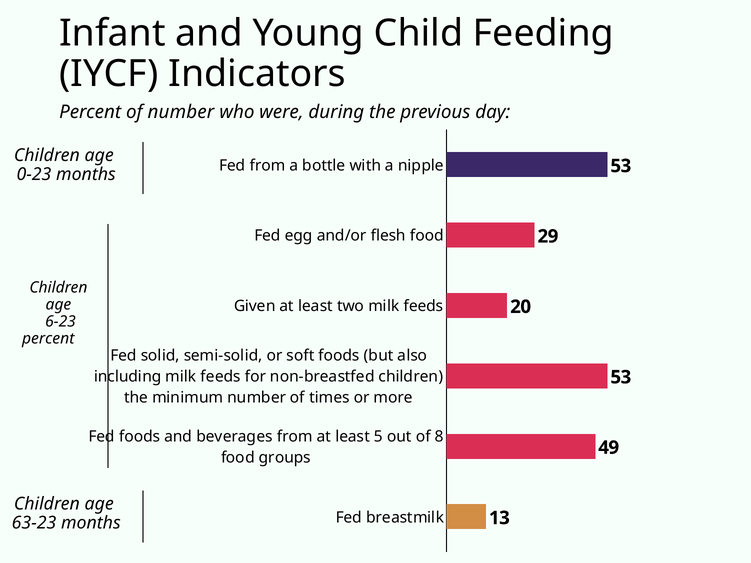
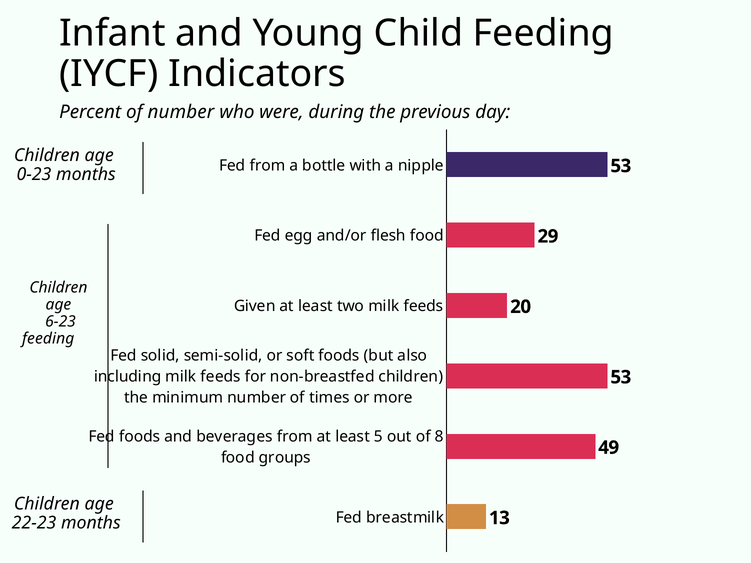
percent at (48, 339): percent -> feeding
63-23: 63-23 -> 22-23
